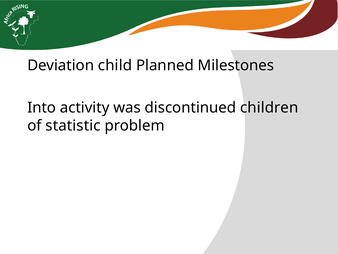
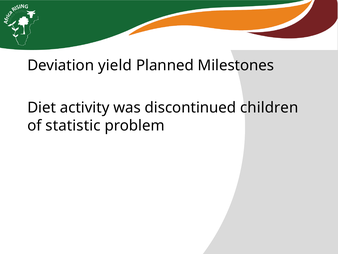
child: child -> yield
Into: Into -> Diet
